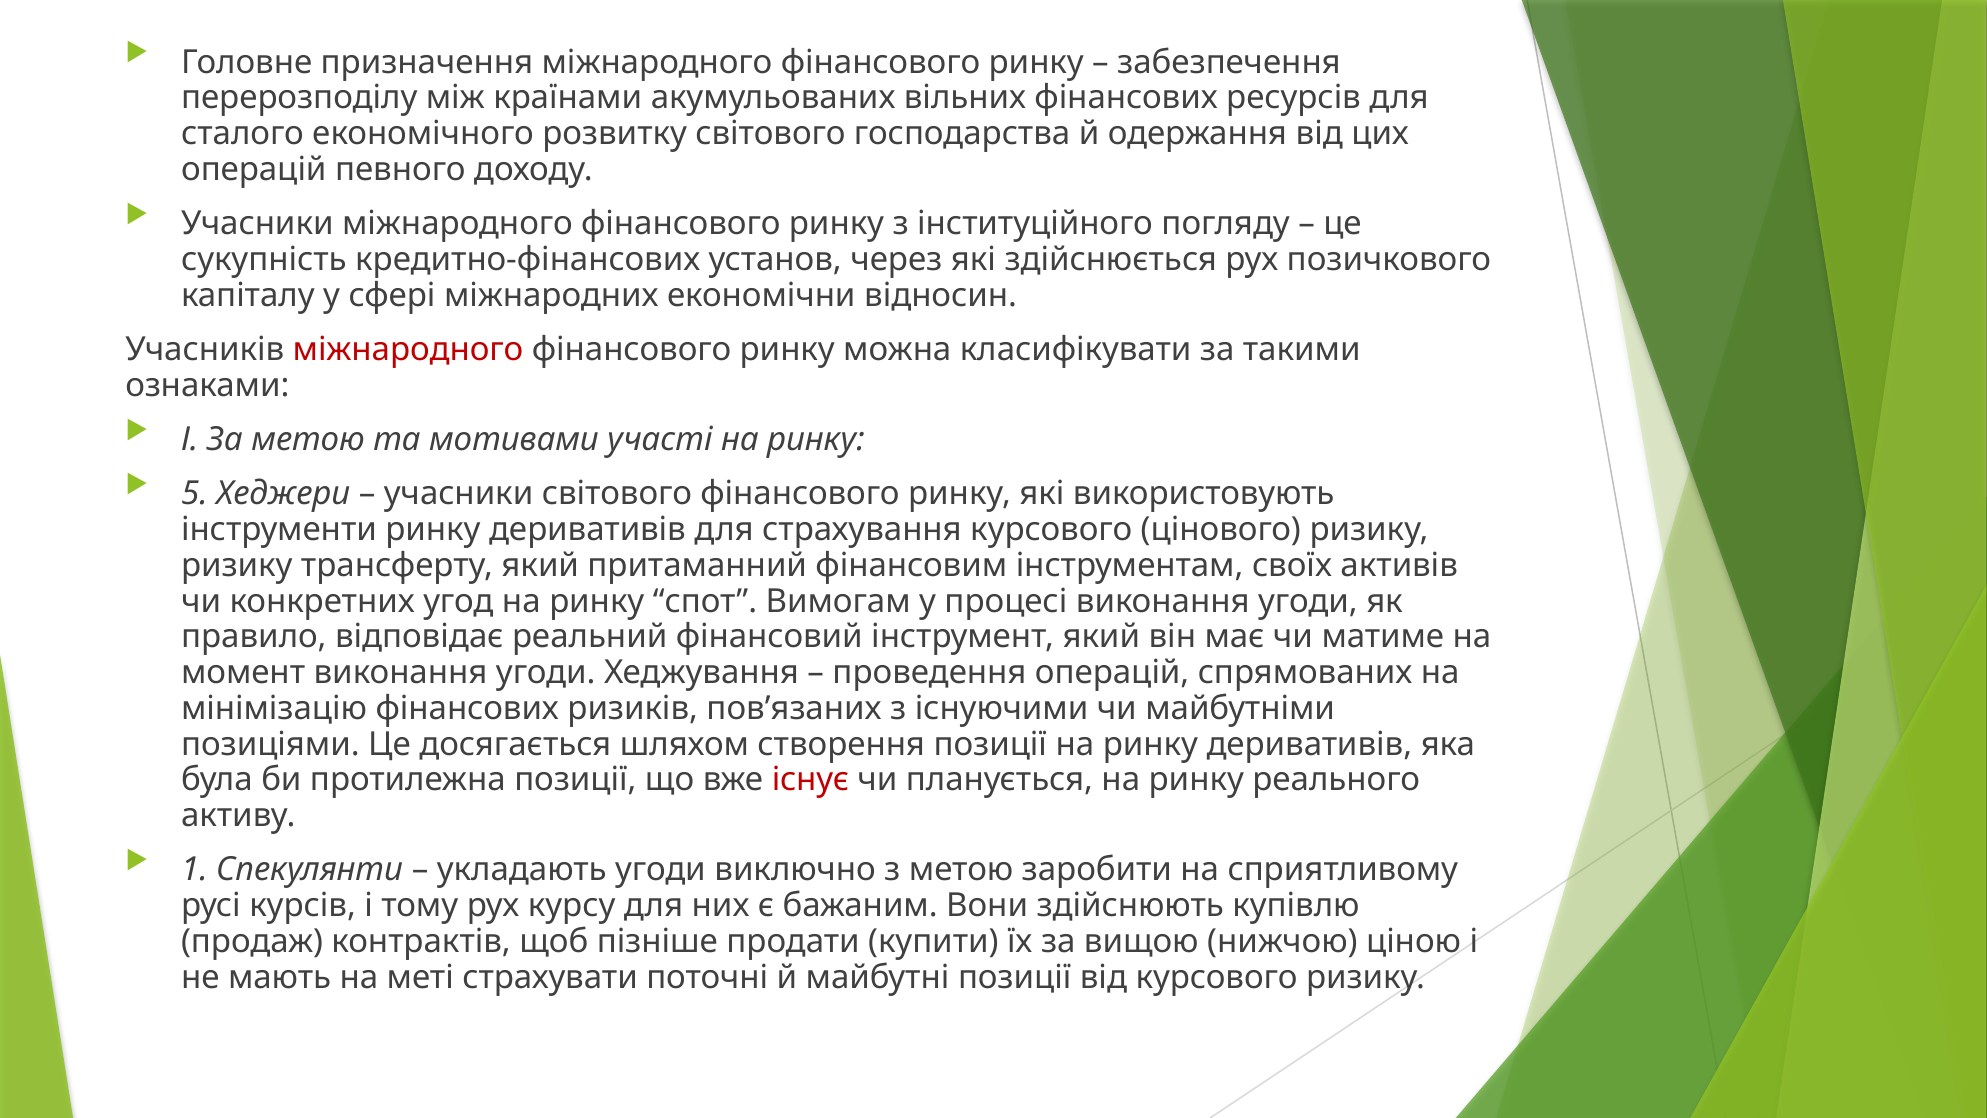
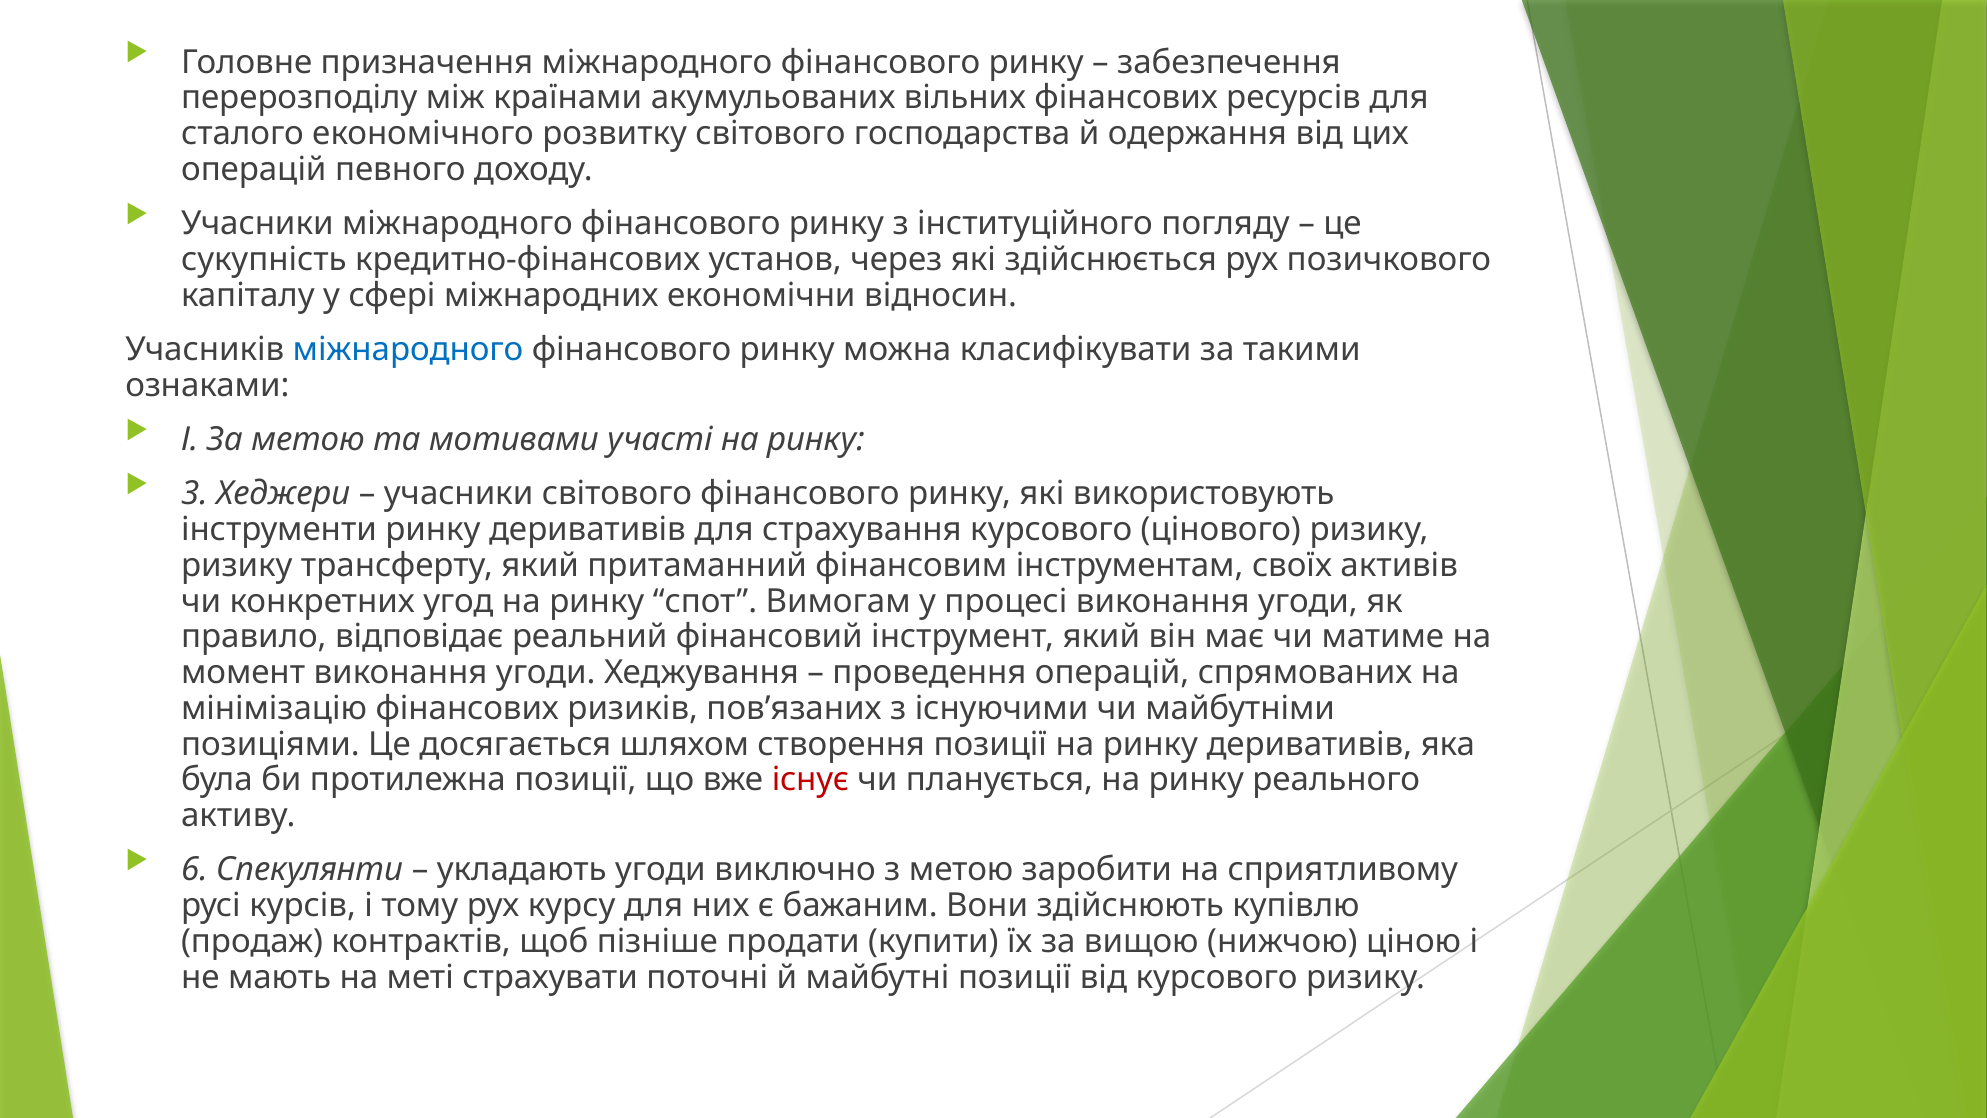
міжнародного at (408, 349) colour: red -> blue
5: 5 -> 3
1: 1 -> 6
